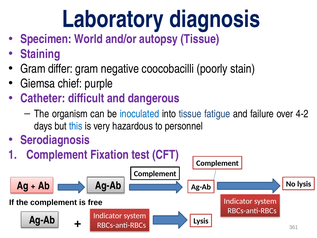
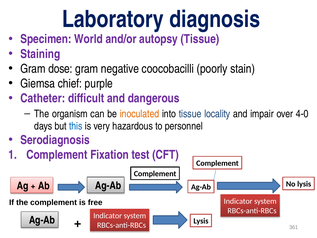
differ: differ -> dose
inoculated colour: blue -> orange
fatigue: fatigue -> locality
failure: failure -> impair
4-2: 4-2 -> 4-0
